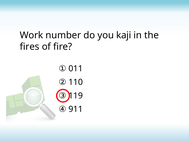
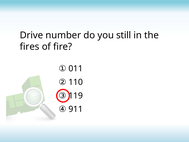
Work: Work -> Drive
kaji: kaji -> still
